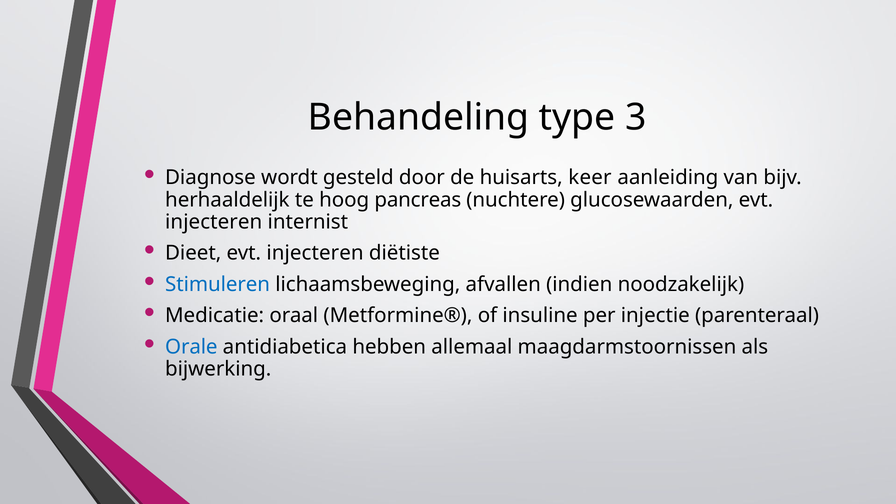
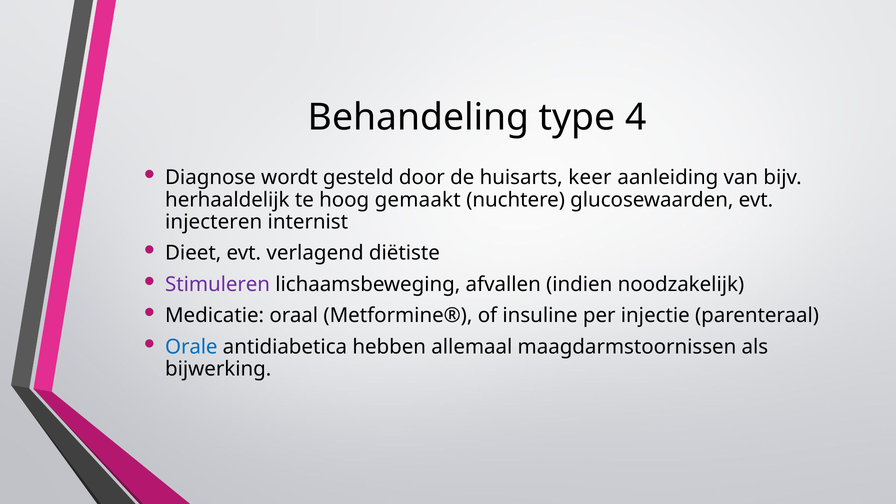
3: 3 -> 4
pancreas: pancreas -> gemaakt
Dieet evt injecteren: injecteren -> verlagend
Stimuleren colour: blue -> purple
